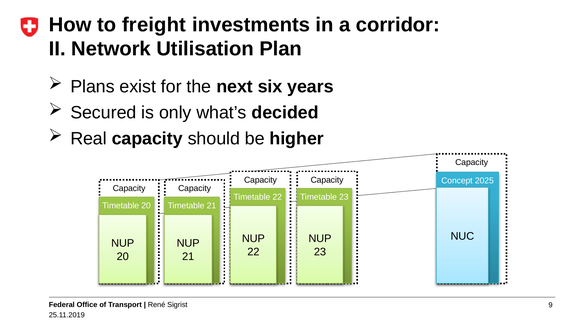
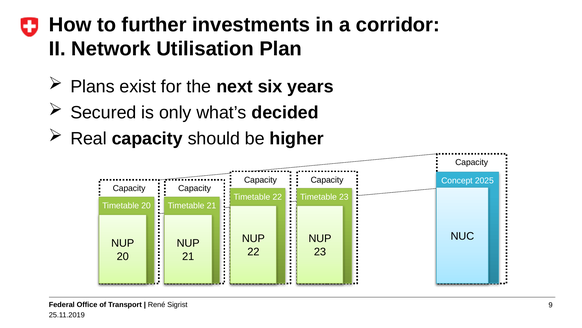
freight: freight -> further
